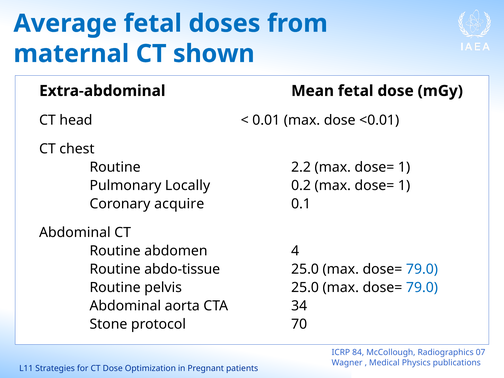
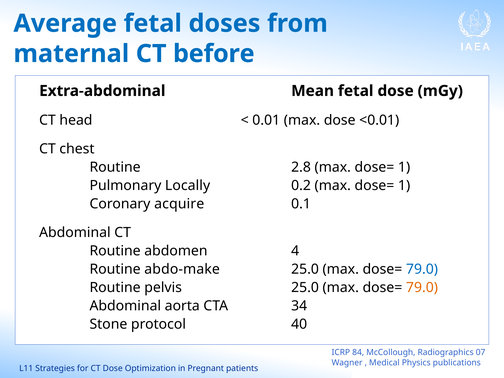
shown: shown -> before
2.2: 2.2 -> 2.8
abdo-tissue: abdo-tissue -> abdo-make
79.0 at (422, 287) colour: blue -> orange
70: 70 -> 40
